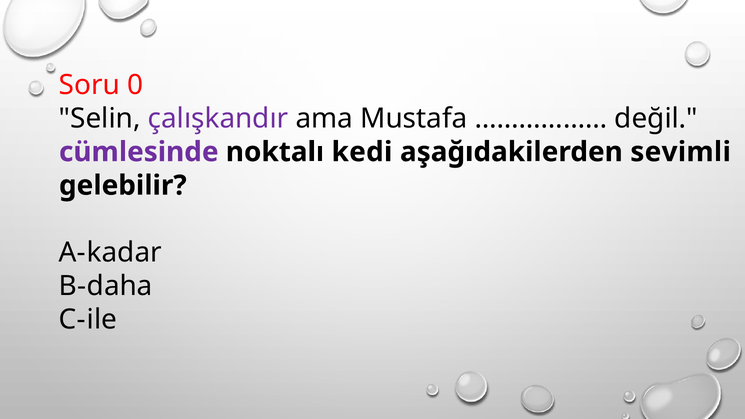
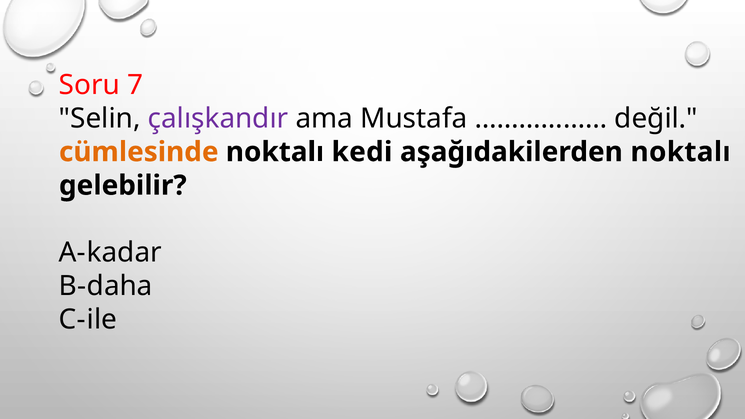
0: 0 -> 7
cümlesinde colour: purple -> orange
aşağıdakilerden sevimli: sevimli -> noktalı
